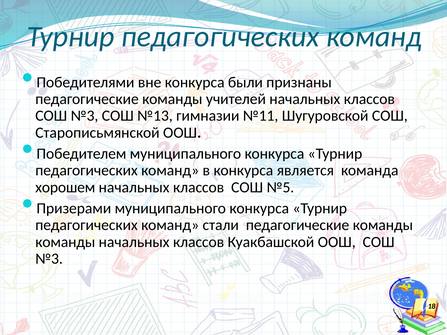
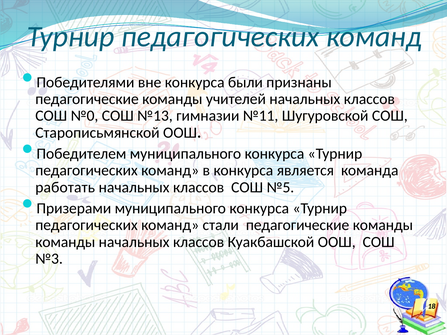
№3 at (85, 116): №3 -> №0
хорошем: хорошем -> работать
